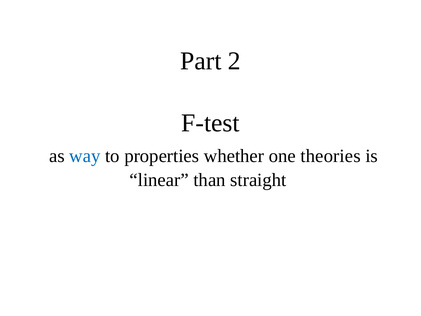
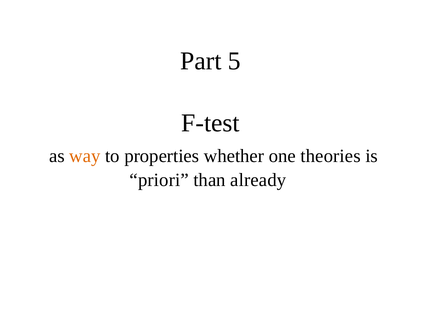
2: 2 -> 5
way colour: blue -> orange
linear: linear -> priori
straight: straight -> already
